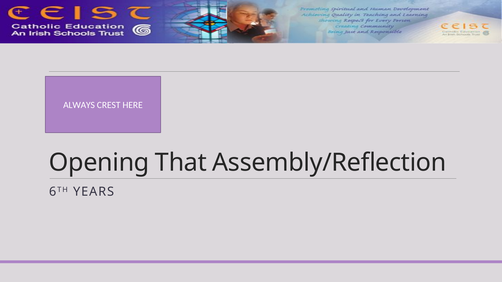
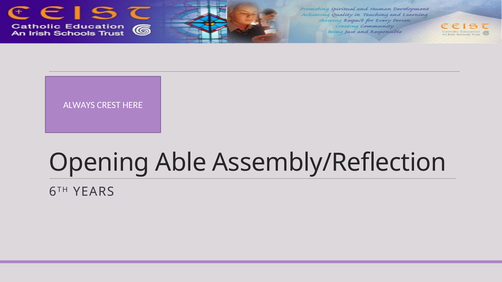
That: That -> Able
